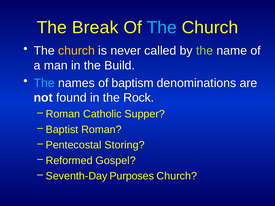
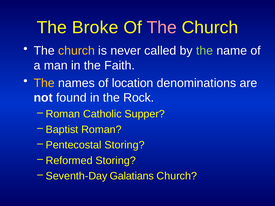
Break: Break -> Broke
The at (162, 28) colour: light blue -> pink
Build: Build -> Faith
The at (44, 83) colour: light blue -> yellow
baptism: baptism -> location
Reformed Gospel: Gospel -> Storing
Purposes: Purposes -> Galatians
